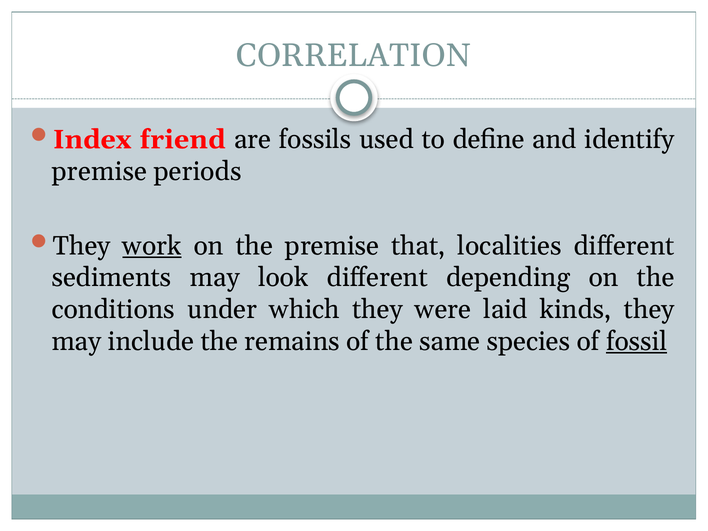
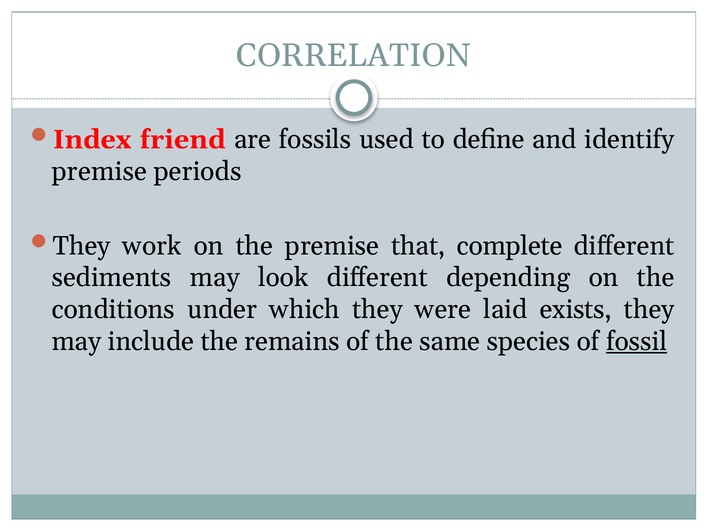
work underline: present -> none
localities: localities -> complete
kinds: kinds -> exists
